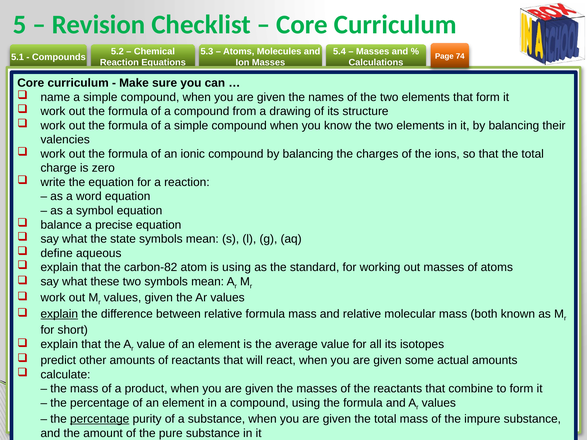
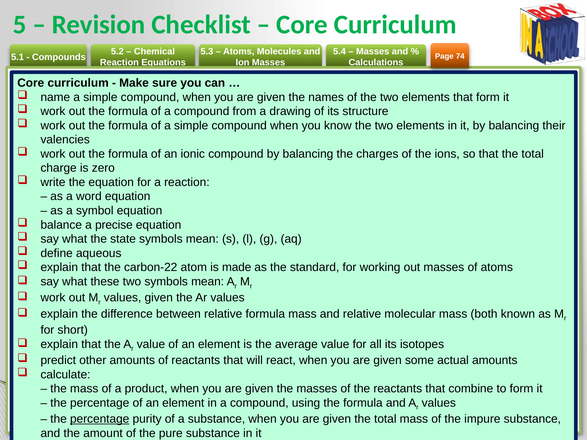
carbon-82: carbon-82 -> carbon-22
is using: using -> made
explain at (59, 314) underline: present -> none
